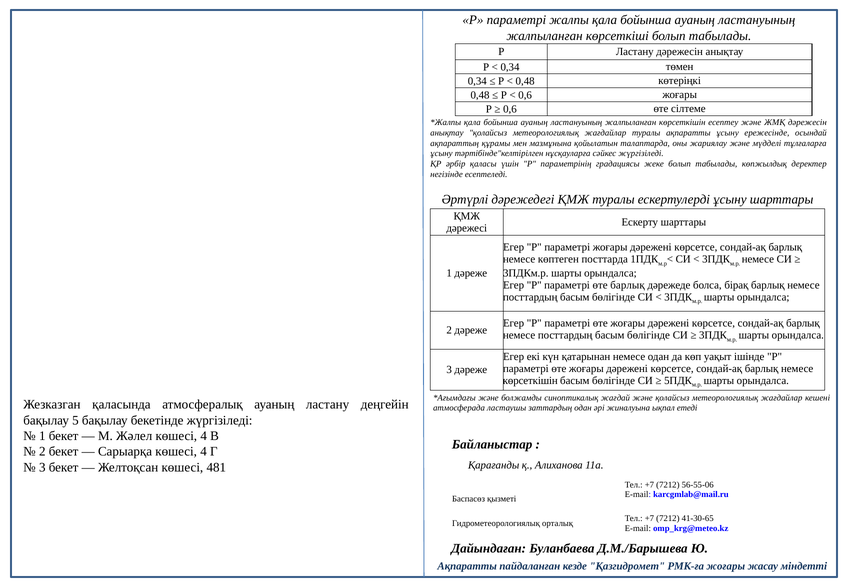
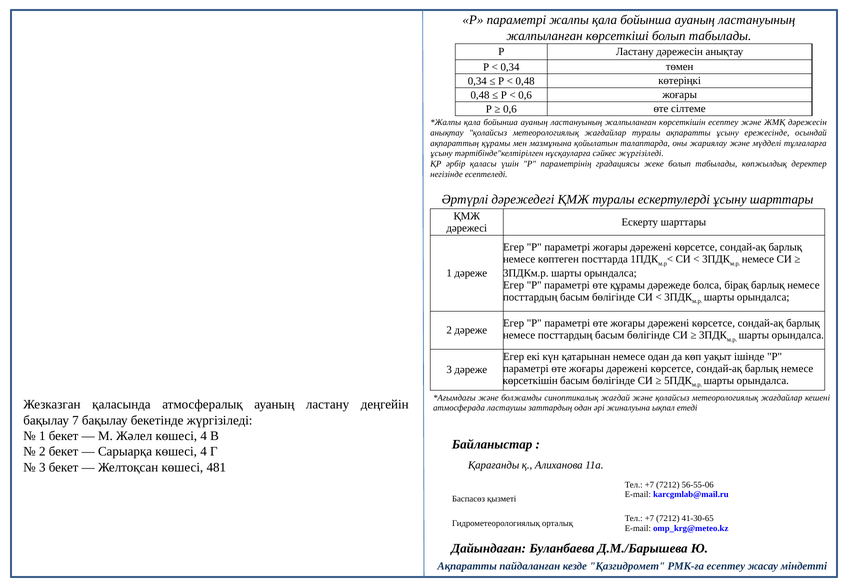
өте барлық: барлық -> құрамы
5: 5 -> 7
РМК-ға жоғары: жоғары -> есептеу
